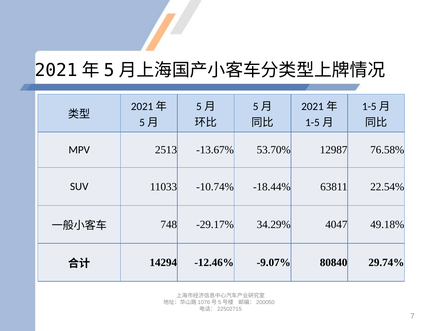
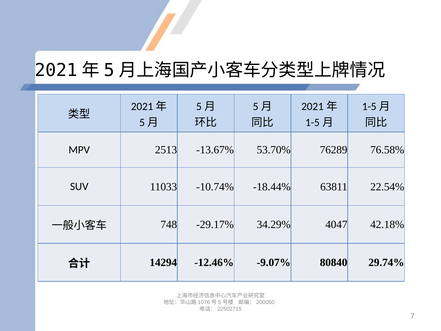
12987: 12987 -> 76289
49.18%: 49.18% -> 42.18%
